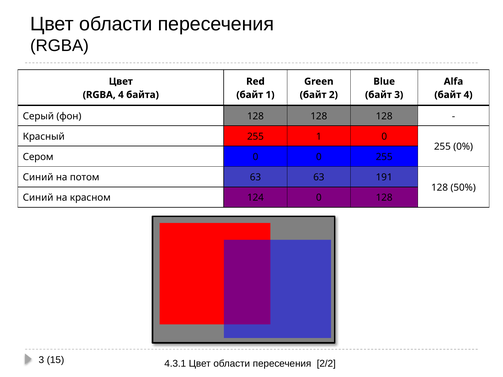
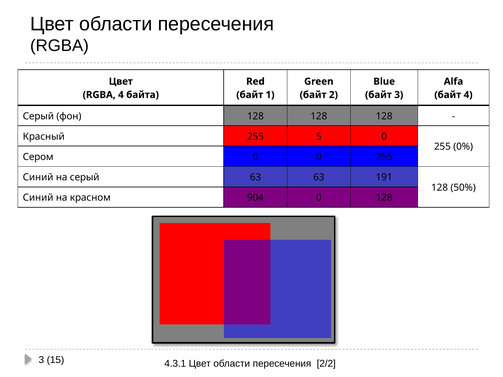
255 1: 1 -> 5
на потом: потом -> серый
124: 124 -> 904
